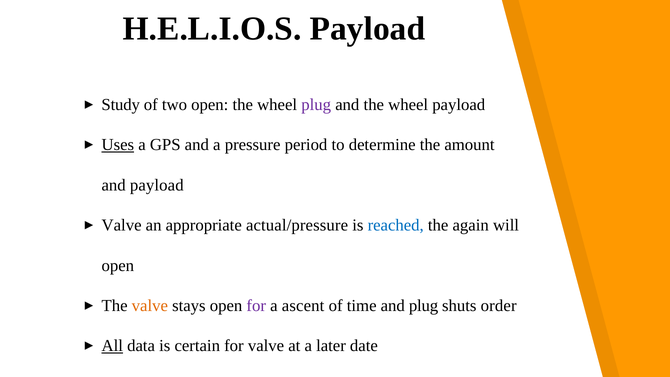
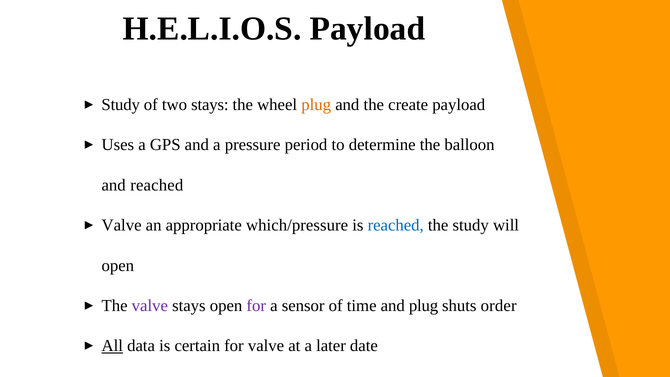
two open: open -> stays
plug at (316, 105) colour: purple -> orange
and the wheel: wheel -> create
Uses underline: present -> none
amount: amount -> balloon
and payload: payload -> reached
actual/pressure: actual/pressure -> which/pressure
the again: again -> study
valve at (150, 306) colour: orange -> purple
ascent: ascent -> sensor
